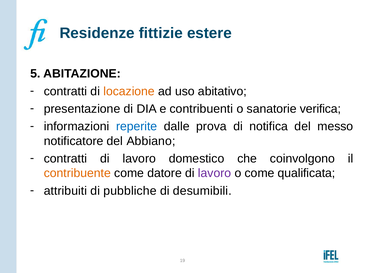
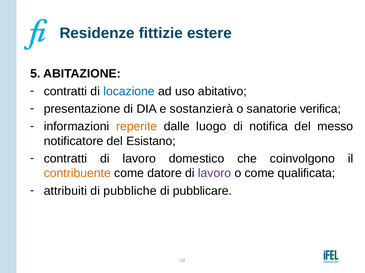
locazione colour: orange -> blue
contribuenti: contribuenti -> sostanzierà
reperite colour: blue -> orange
prova: prova -> luogo
Abbiano: Abbiano -> Esistano
desumibili: desumibili -> pubblicare
